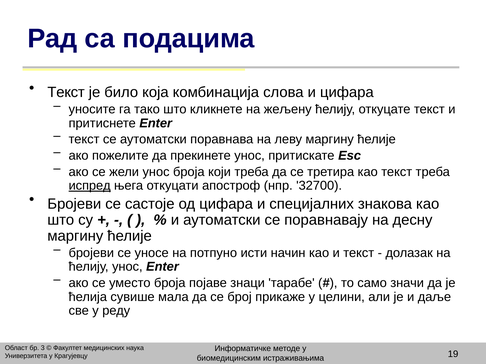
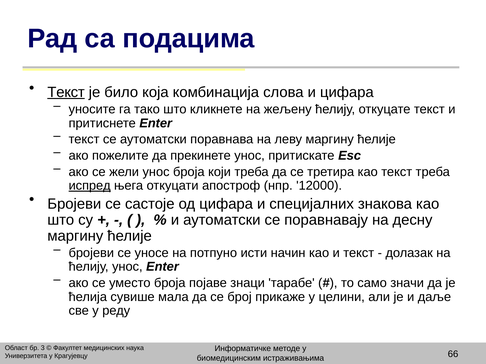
Текст at (66, 92) underline: none -> present
32700: 32700 -> 12000
19: 19 -> 66
